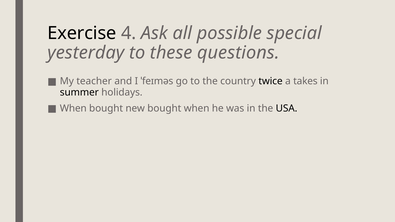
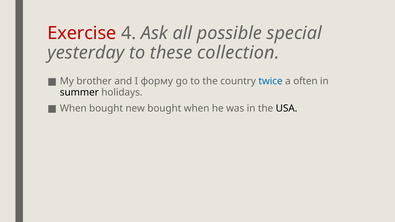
Exercise colour: black -> red
questions: questions -> collection
teacher: teacher -> brother
ˈfeɪməs: ˈfeɪməs -> форму
twice colour: black -> blue
takes: takes -> often
